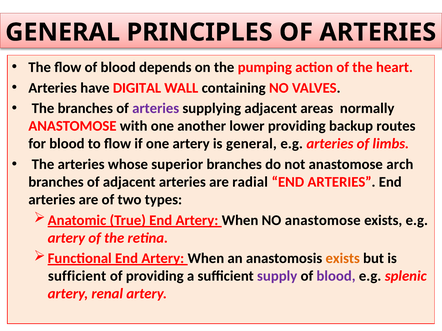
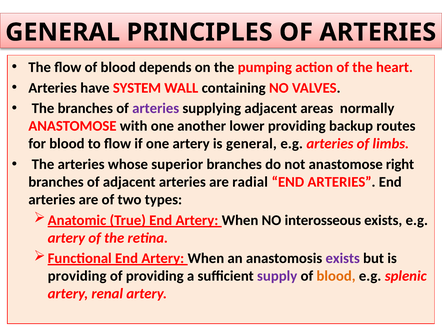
DIGITAL: DIGITAL -> SYSTEM
arch: arch -> right
NO anastomose: anastomose -> interosseous
exists at (343, 259) colour: orange -> purple
sufficient at (77, 277): sufficient -> providing
blood at (336, 277) colour: purple -> orange
